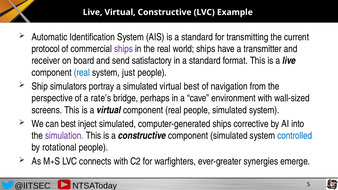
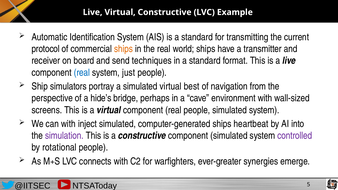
ships at (124, 49) colour: purple -> orange
satisfactory: satisfactory -> techniques
rate’s: rate’s -> hide’s
can best: best -> with
corrective: corrective -> heartbeat
controlled colour: blue -> purple
